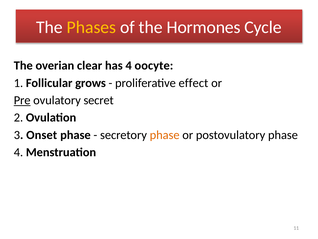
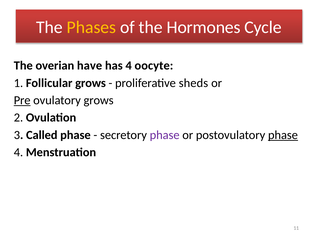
clear: clear -> have
effect: effect -> sheds
ovulatory secret: secret -> grows
Onset: Onset -> Called
phase at (165, 135) colour: orange -> purple
phase at (283, 135) underline: none -> present
